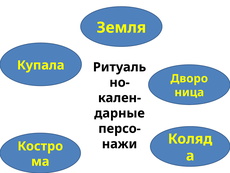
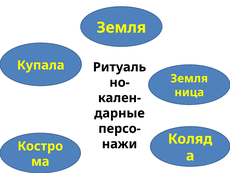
Дворо at (189, 78): Дворо -> Земля
